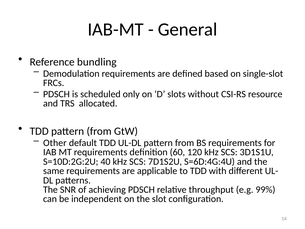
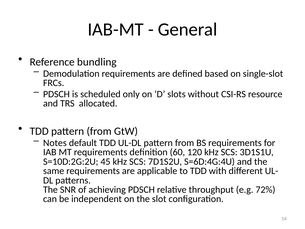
Other: Other -> Notes
40: 40 -> 45
99%: 99% -> 72%
